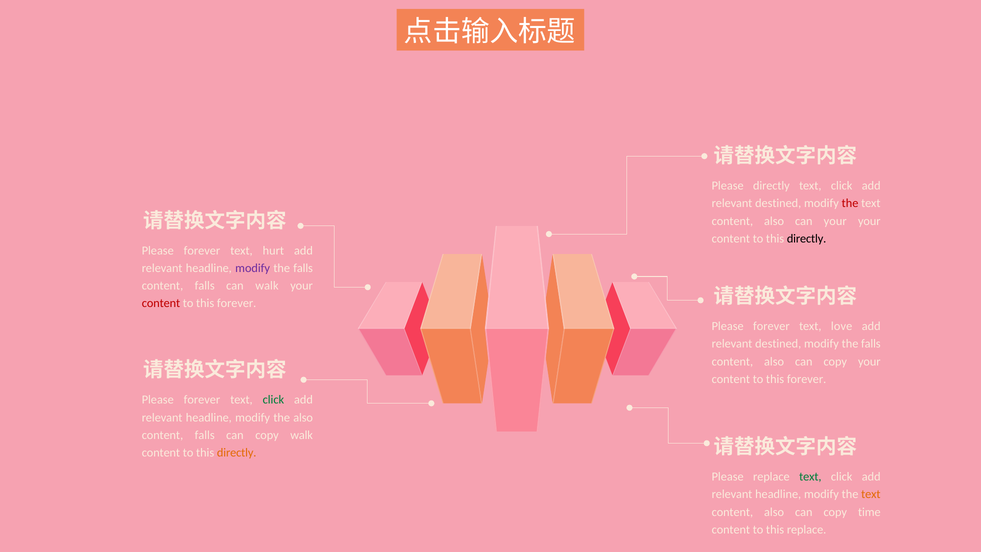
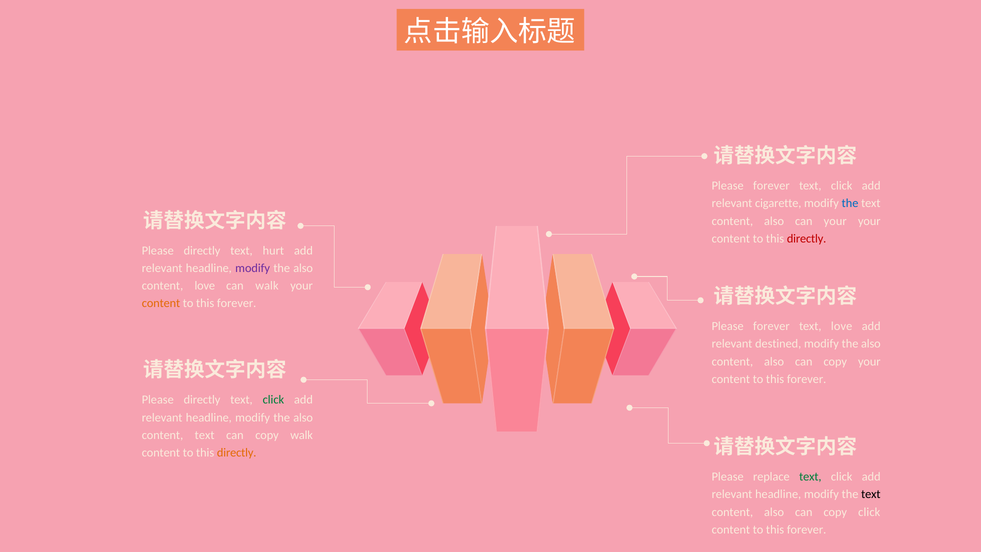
directly at (771, 186): directly -> forever
destined at (778, 203): destined -> cigarette
the at (850, 203) colour: red -> blue
directly at (807, 239) colour: black -> red
forever at (202, 250): forever -> directly
falls at (303, 268): falls -> also
falls at (205, 286): falls -> love
content at (161, 303) colour: red -> orange
falls at (871, 344): falls -> also
forever at (202, 400): forever -> directly
falls at (205, 435): falls -> text
text at (871, 494) colour: orange -> black
copy time: time -> click
replace at (807, 530): replace -> forever
